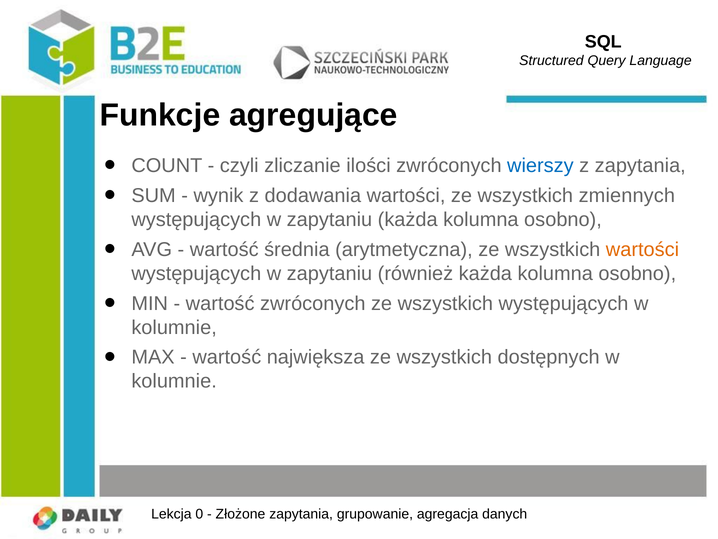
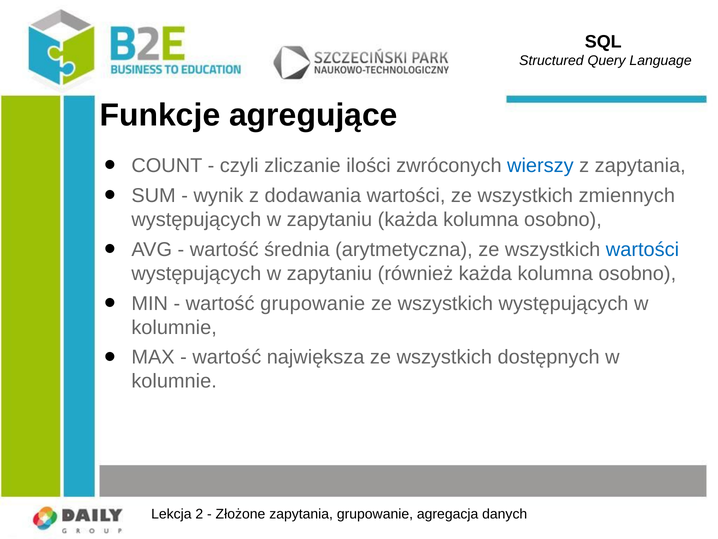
wartości at (642, 249) colour: orange -> blue
wartość zwróconych: zwróconych -> grupowanie
0: 0 -> 2
